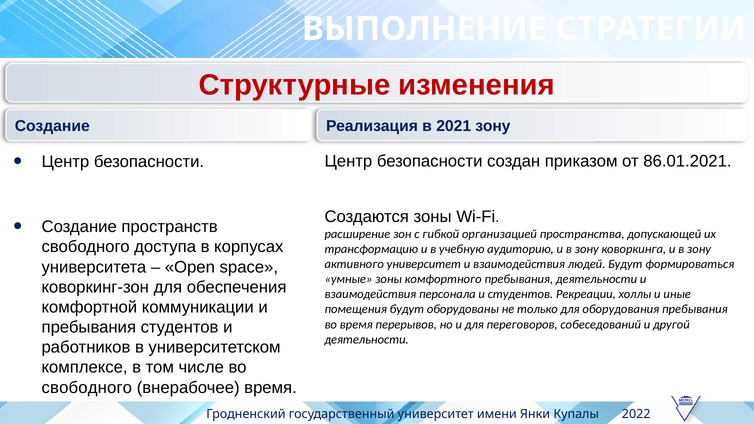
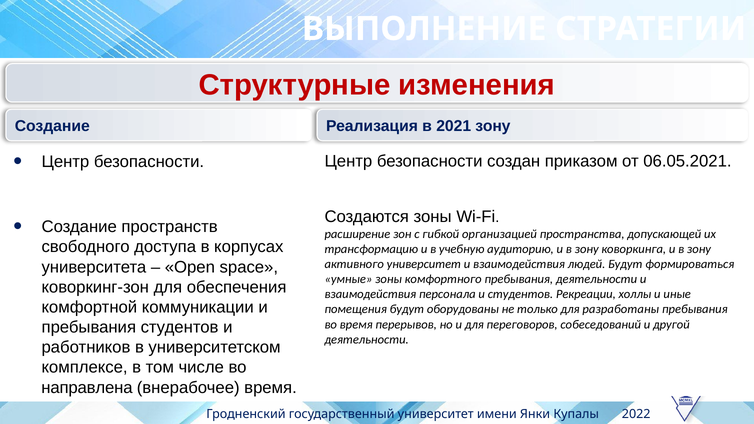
86.01.2021: 86.01.2021 -> 06.05.2021
оборудования: оборудования -> разработаны
свободного at (87, 388): свободного -> направлена
